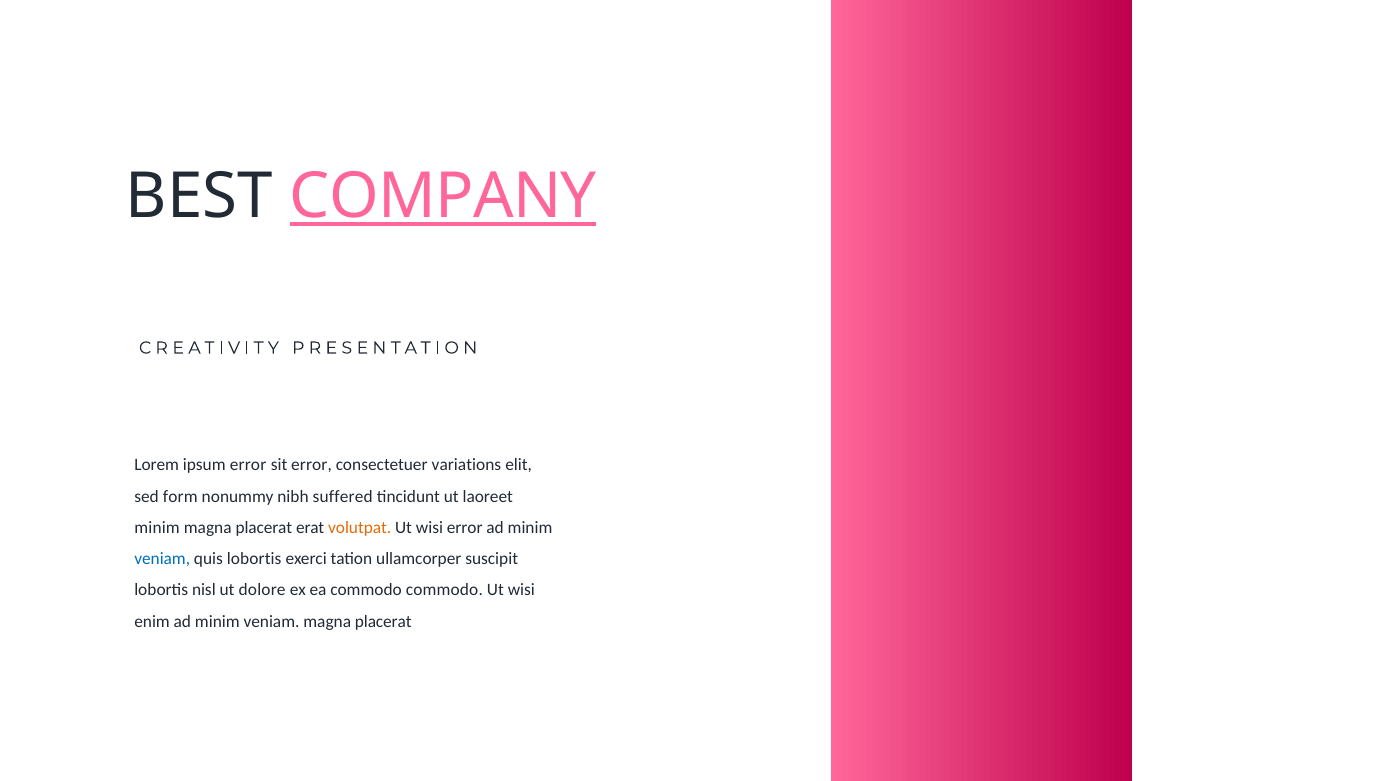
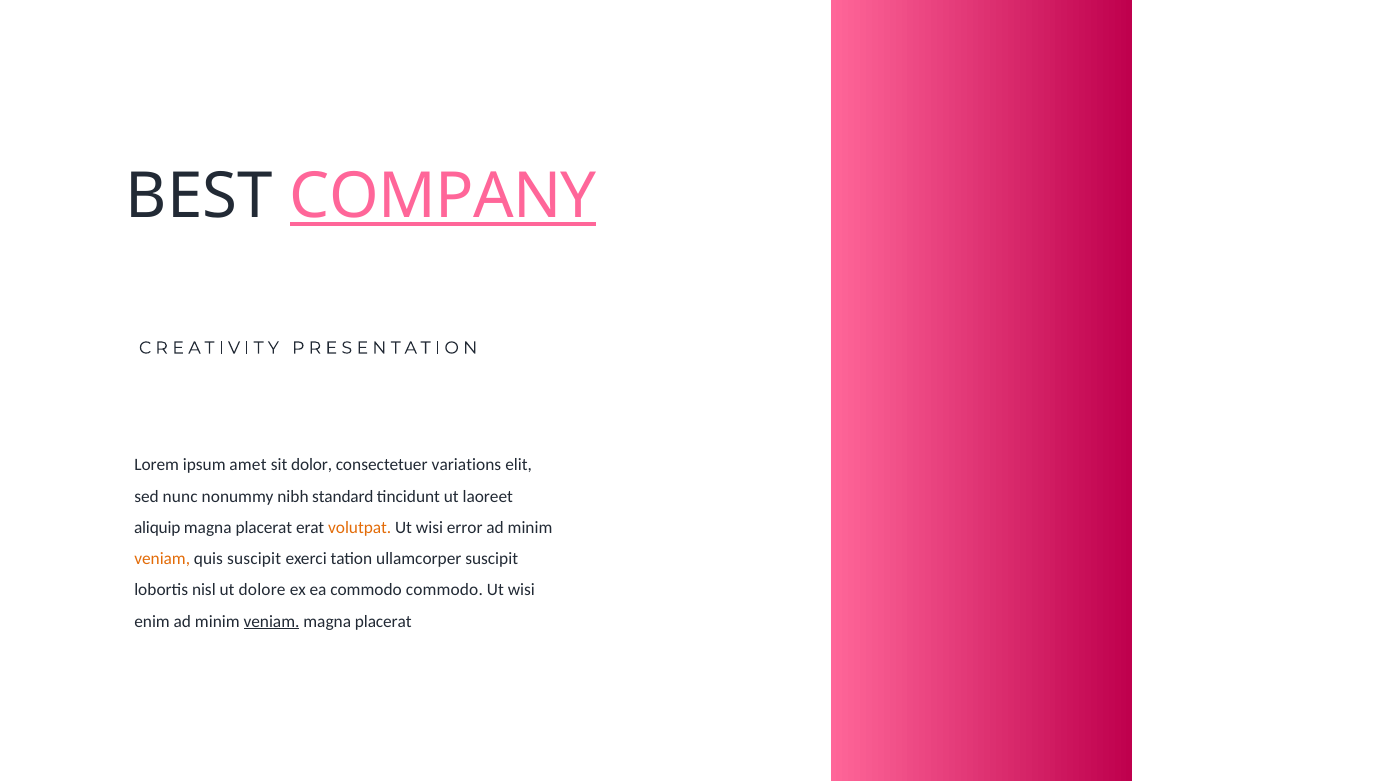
ipsum error: error -> amet
sit error: error -> dolor
form: form -> nunc
suffered: suffered -> standard
minim at (157, 527): minim -> aliquip
veniam at (162, 559) colour: blue -> orange
quis lobortis: lobortis -> suscipit
veniam at (272, 621) underline: none -> present
